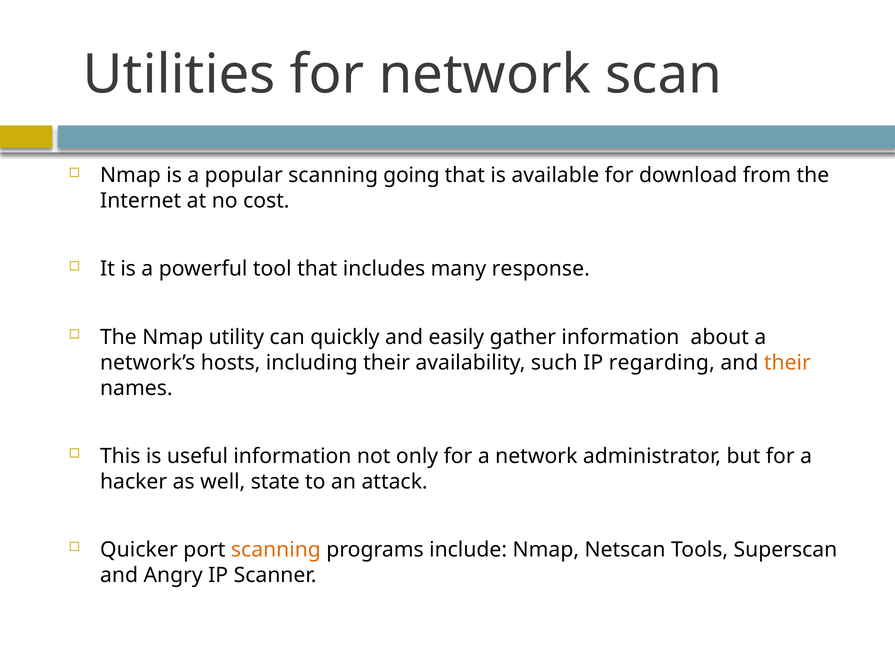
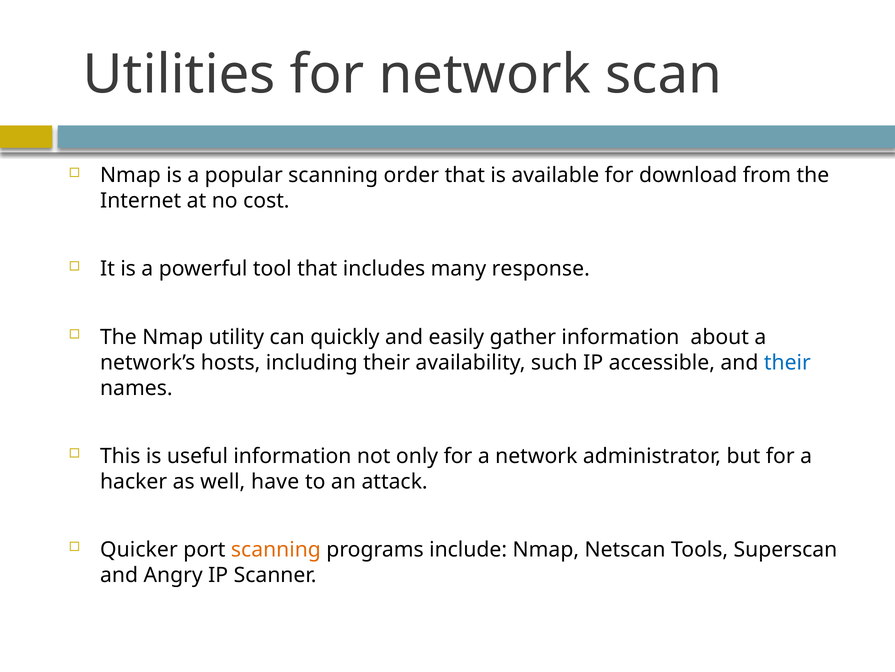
going: going -> order
regarding: regarding -> accessible
their at (787, 362) colour: orange -> blue
state: state -> have
